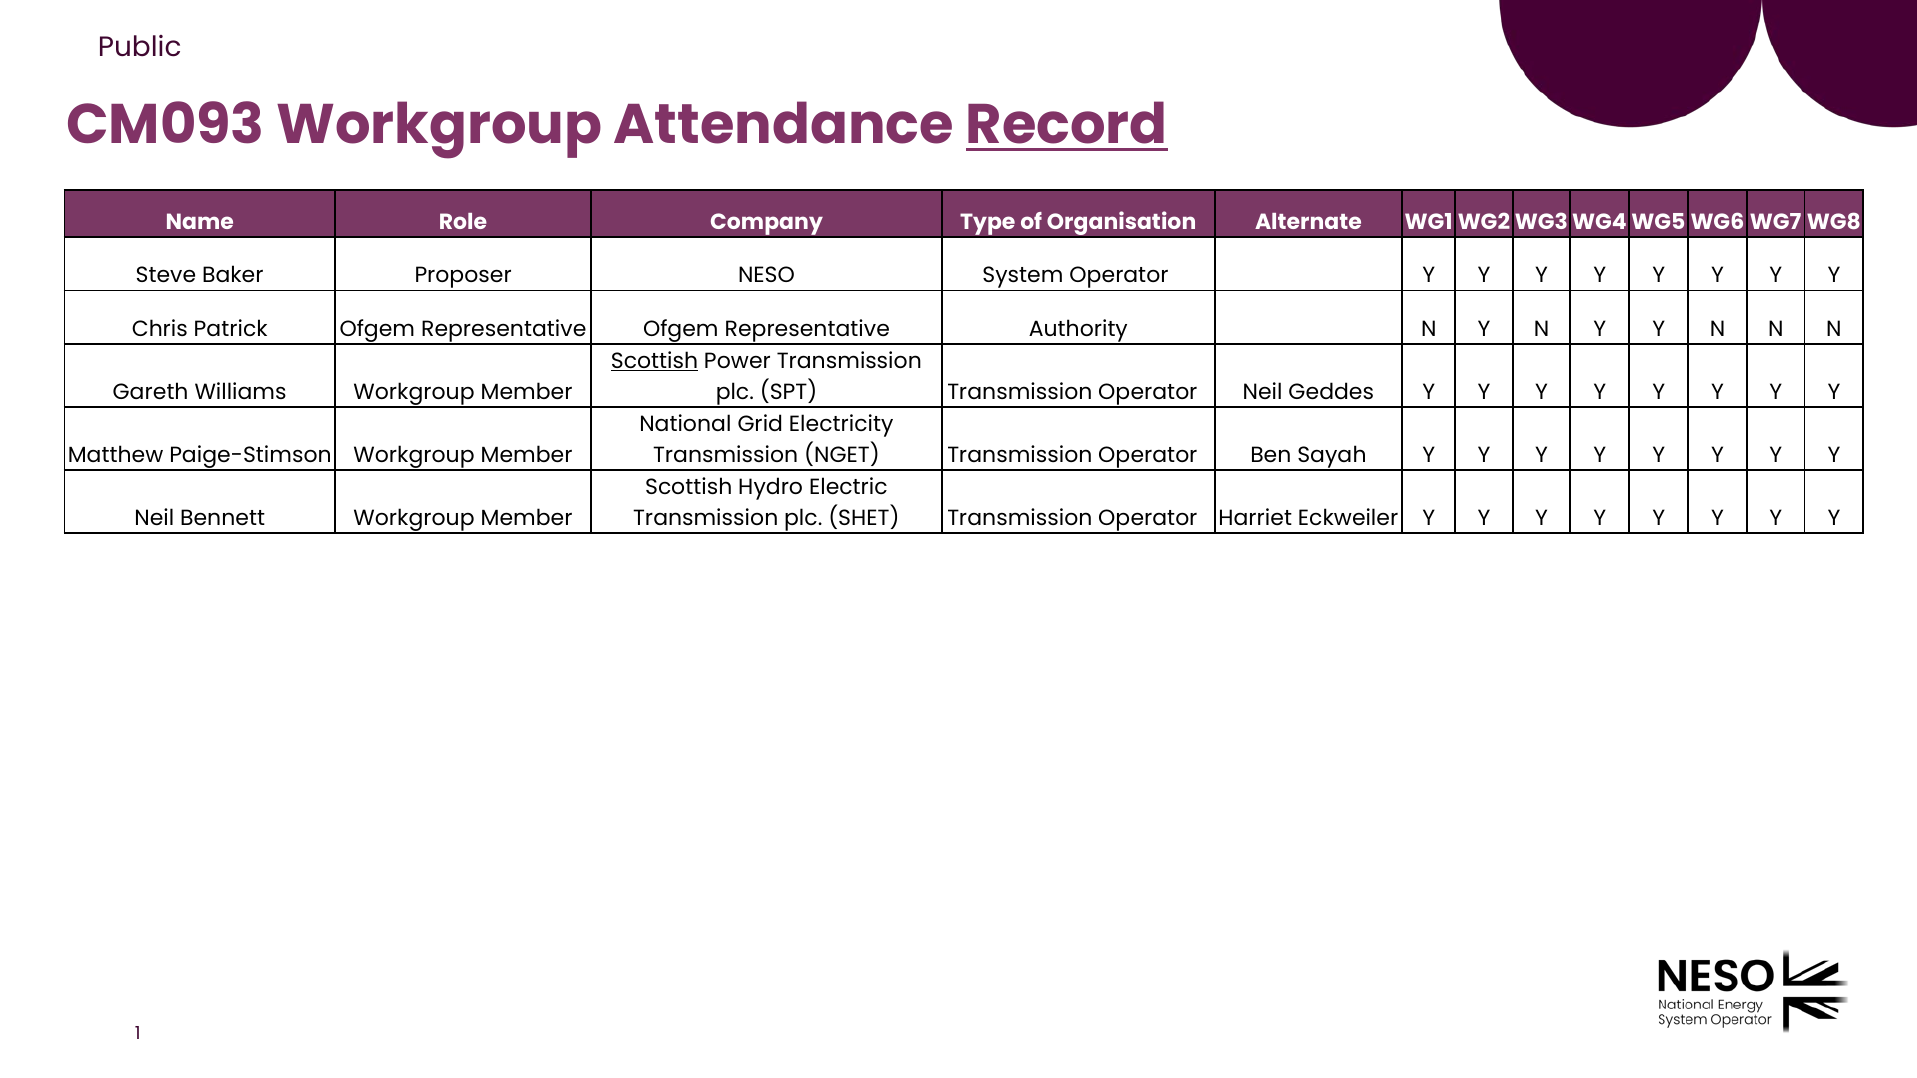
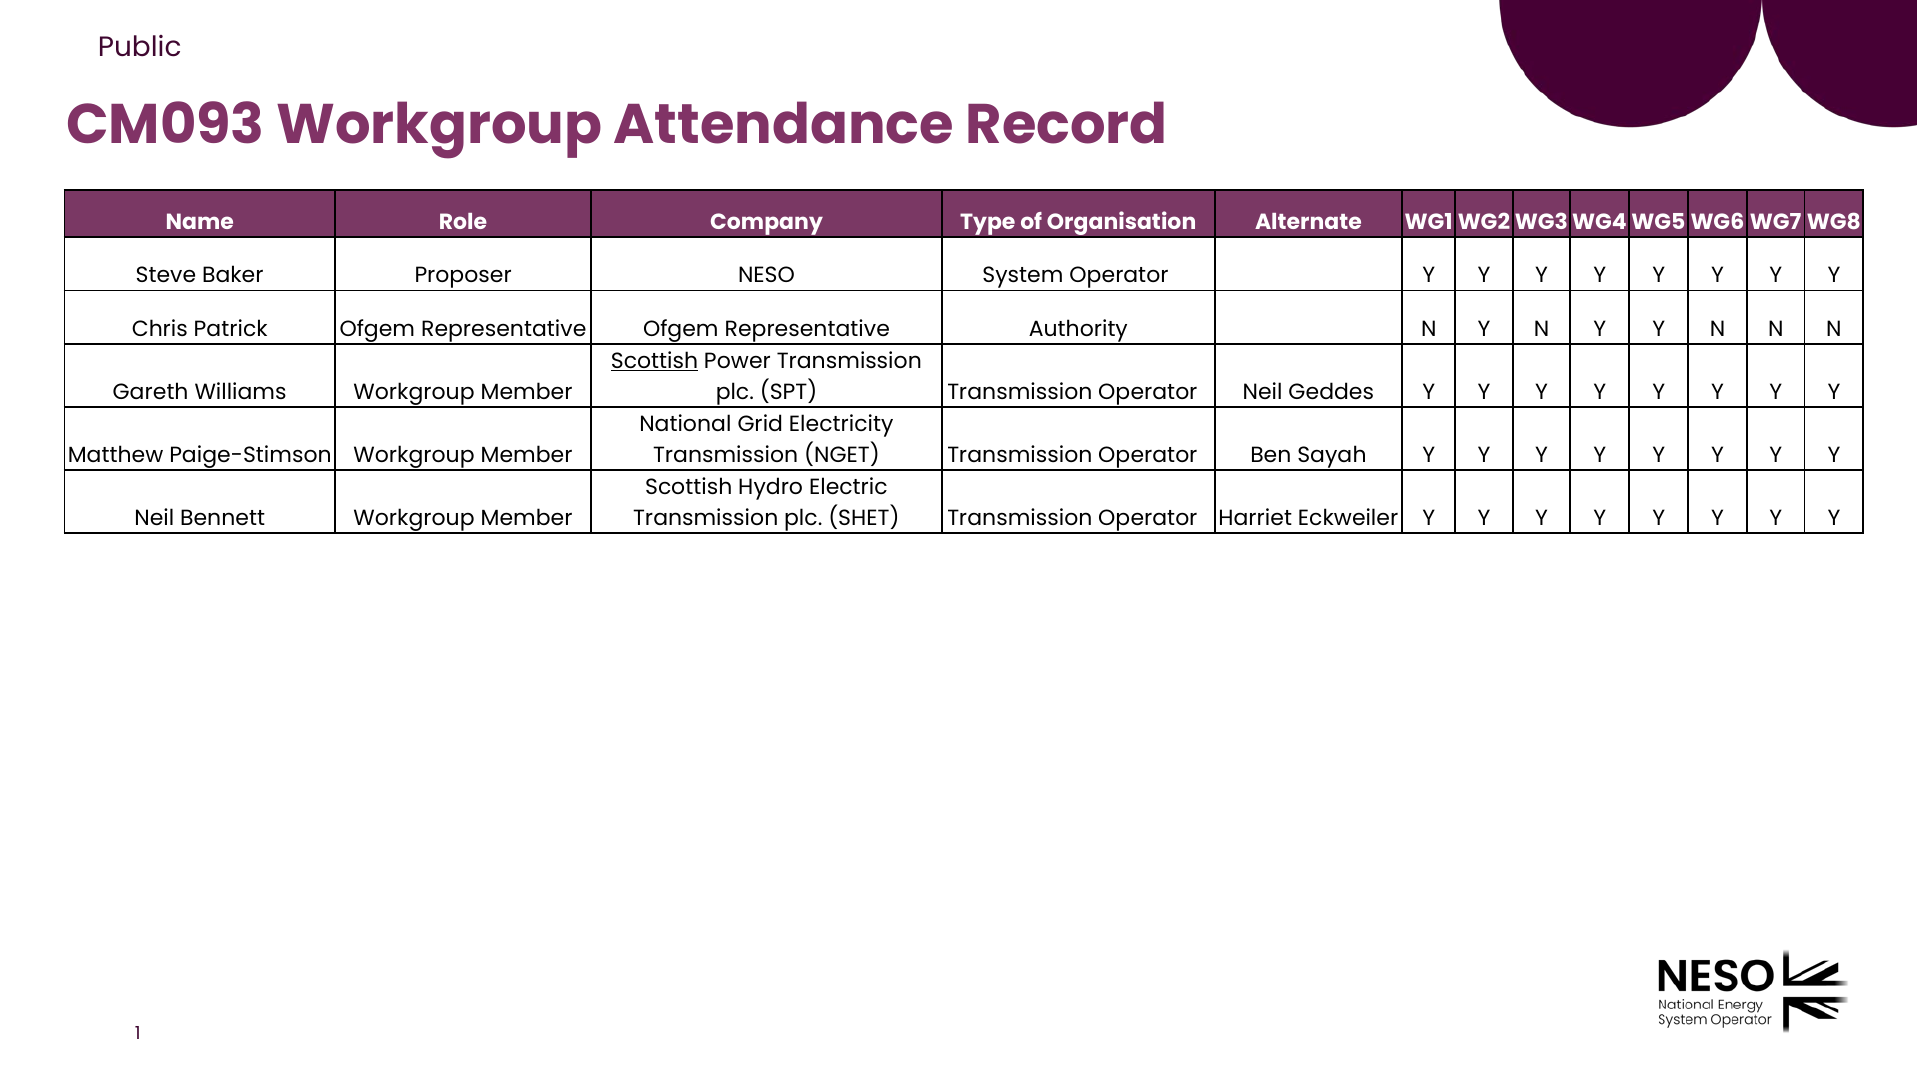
Record underline: present -> none
